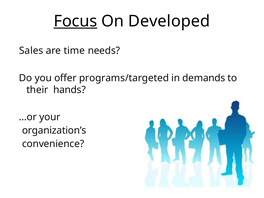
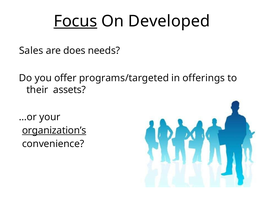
time: time -> does
demands: demands -> offerings
hands: hands -> assets
organization’s underline: none -> present
